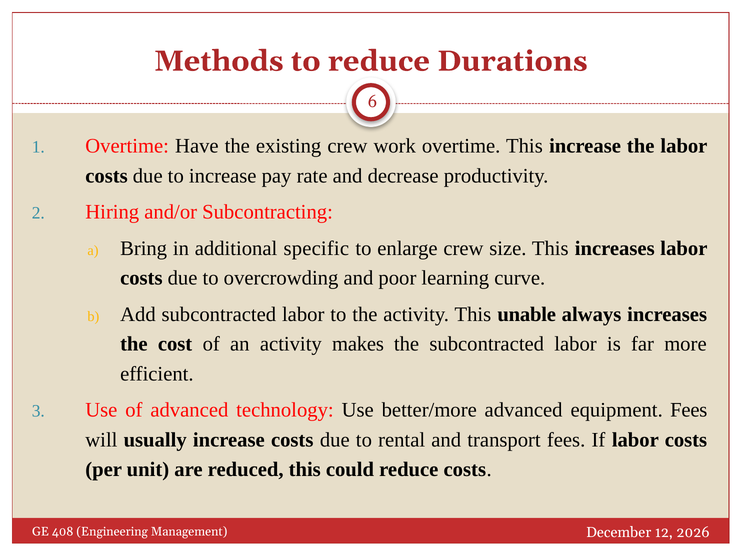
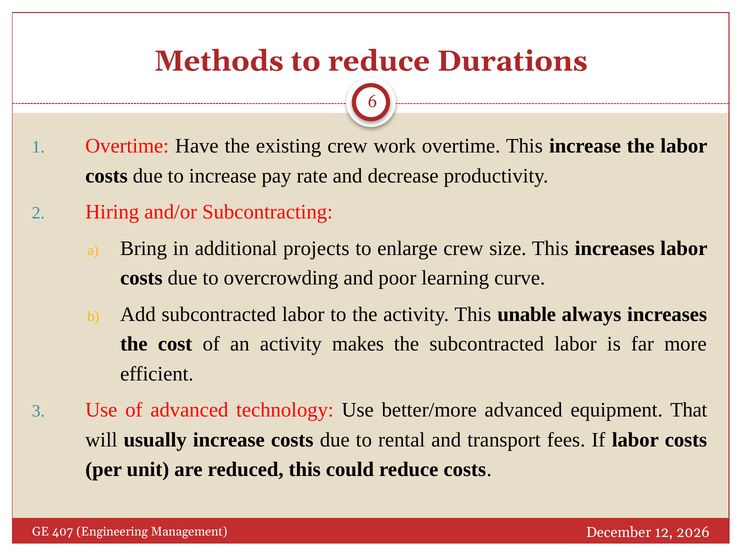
specific: specific -> projects
equipment Fees: Fees -> That
408: 408 -> 407
